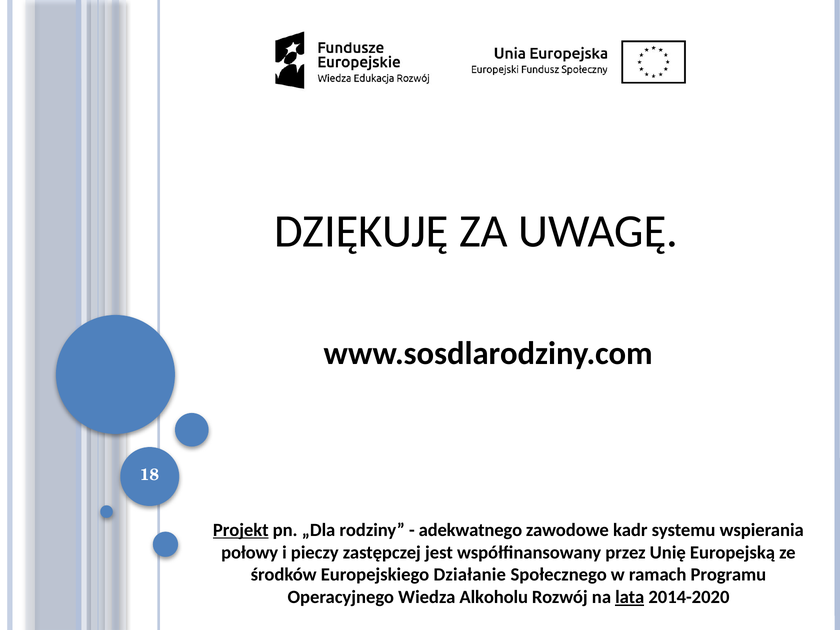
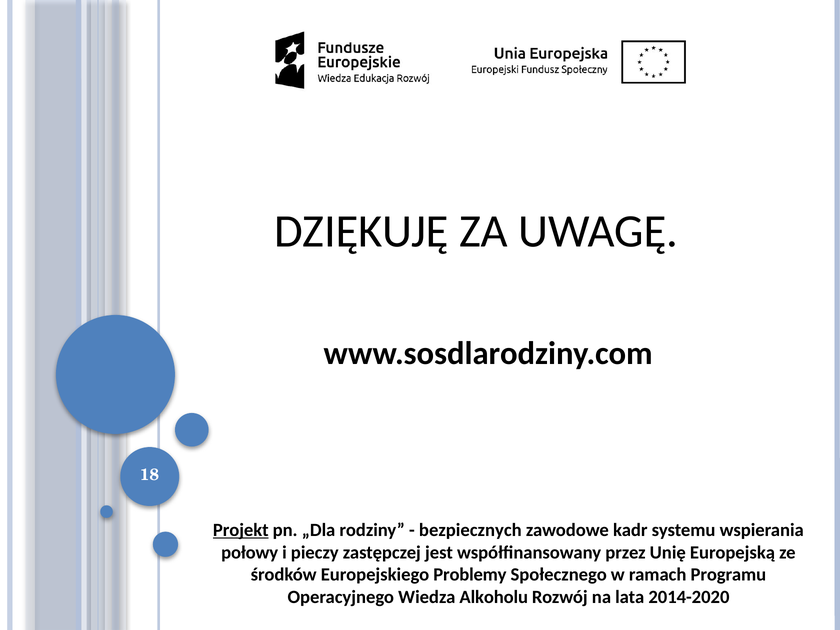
adekwatnego: adekwatnego -> bezpiecznych
Działanie: Działanie -> Problemy
lata underline: present -> none
